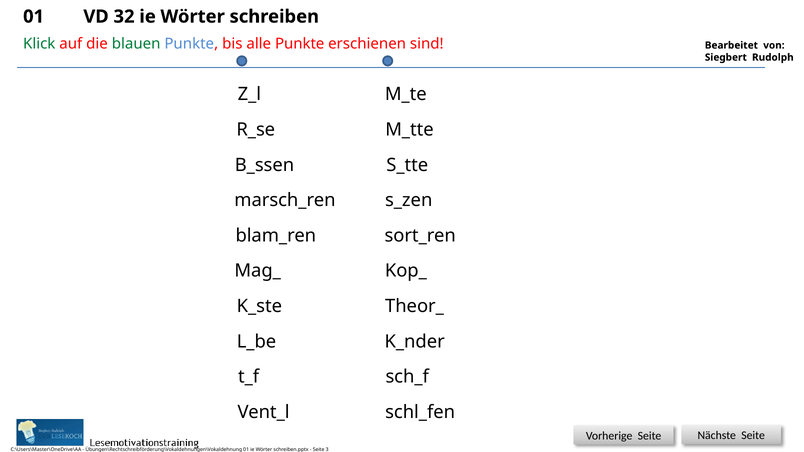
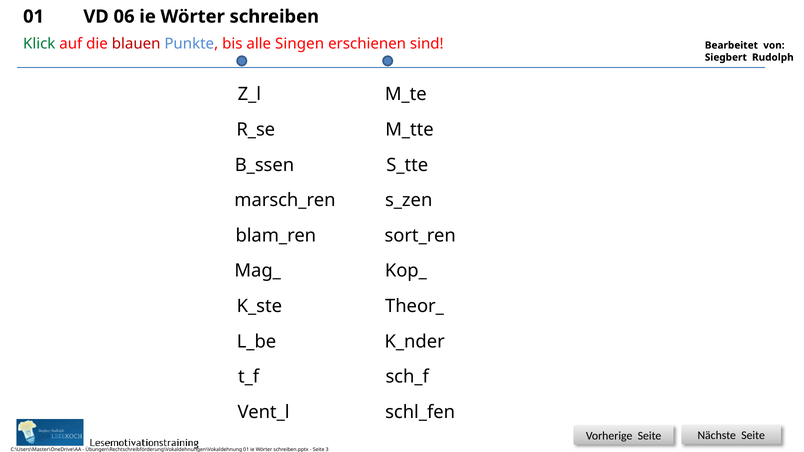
32: 32 -> 06
blauen colour: green -> red
alle Punkte: Punkte -> Singen
